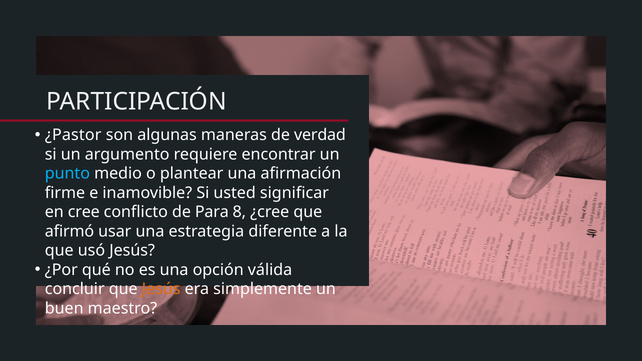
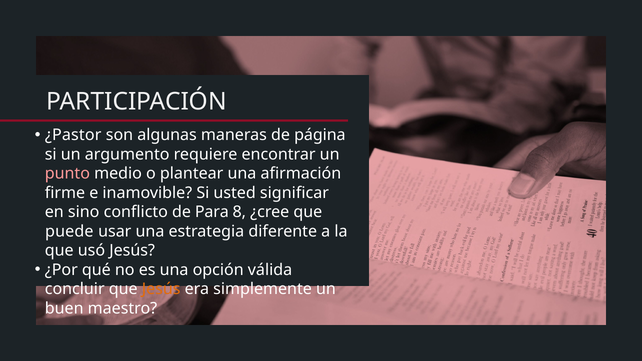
verdad: verdad -> página
punto colour: light blue -> pink
cree: cree -> sino
afirmó: afirmó -> puede
